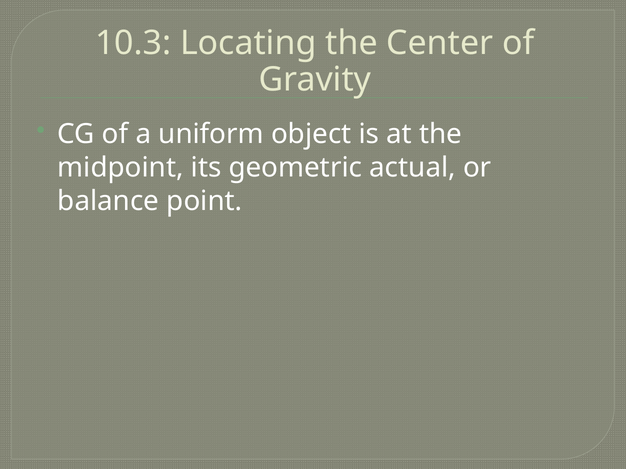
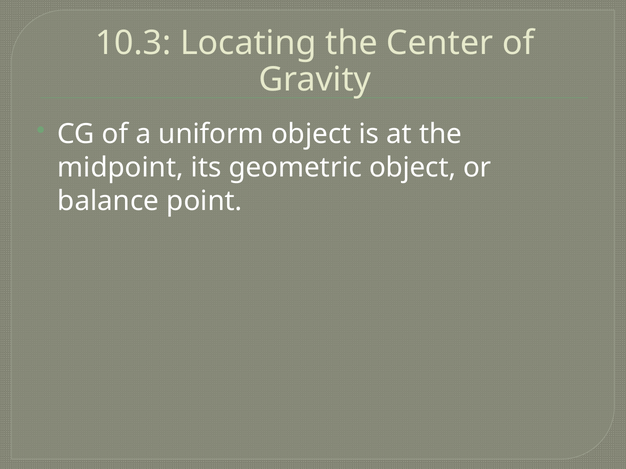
geometric actual: actual -> object
